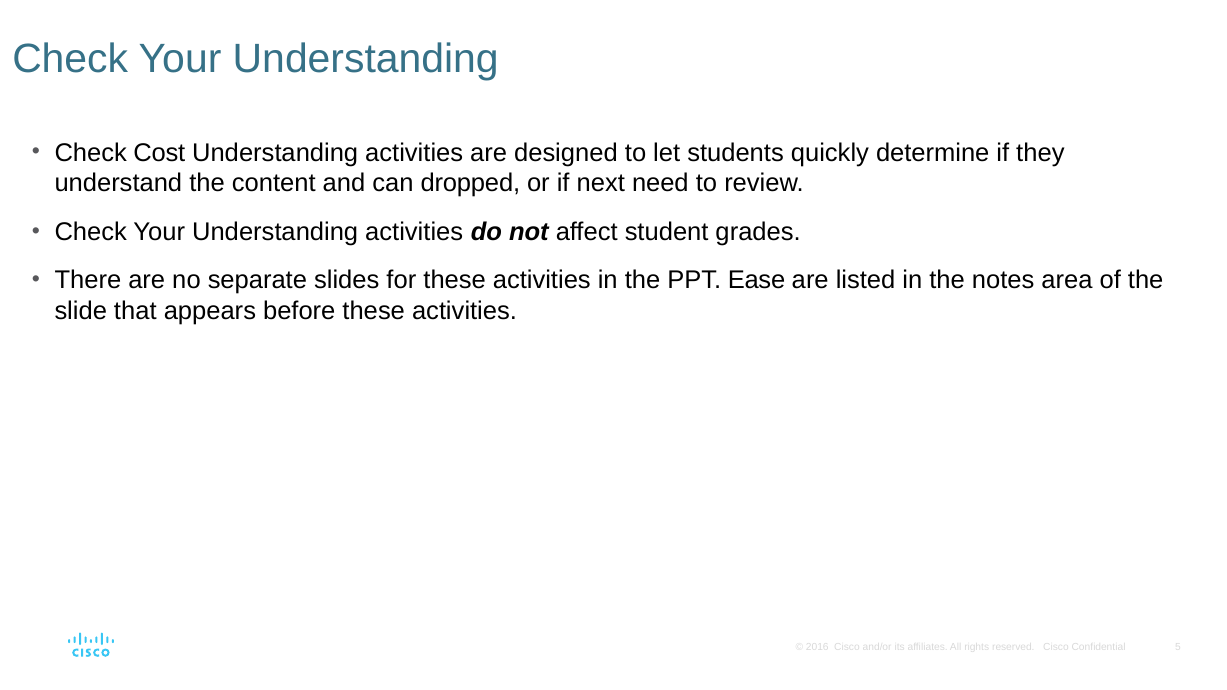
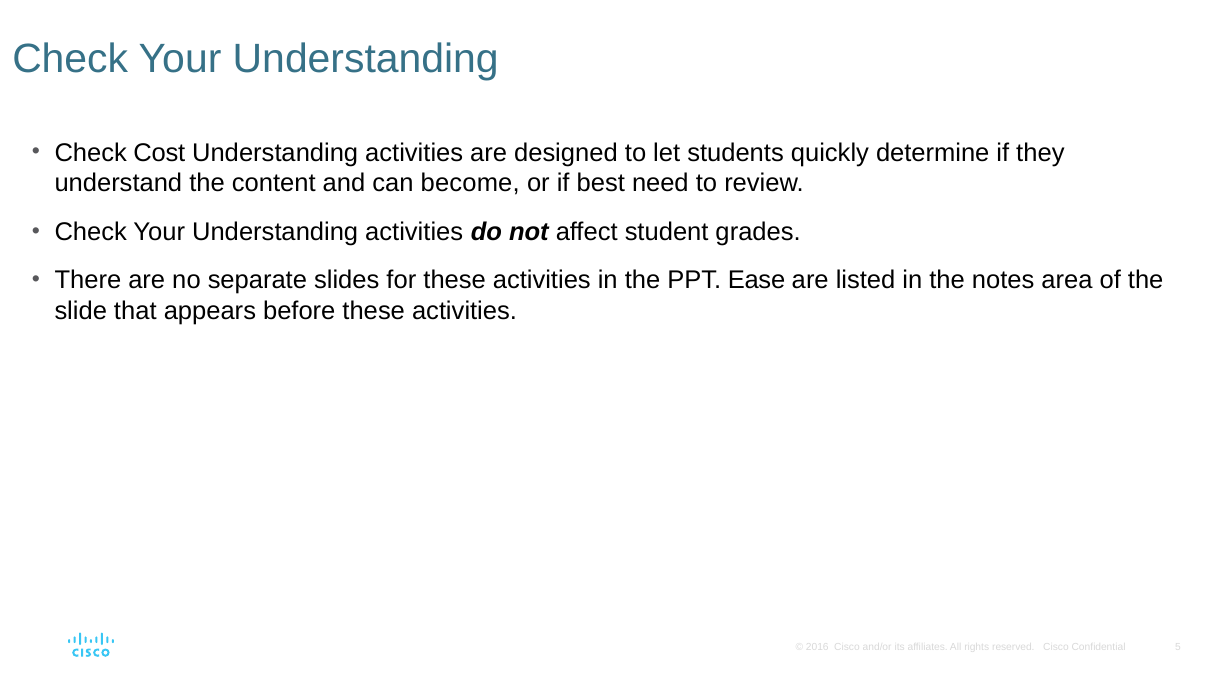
dropped: dropped -> become
next: next -> best
